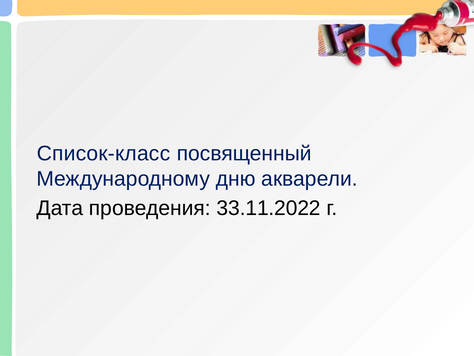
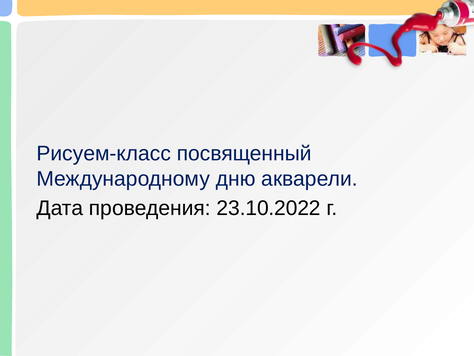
Список-класс: Список-класс -> Рисуем-класс
33.11.2022: 33.11.2022 -> 23.10.2022
